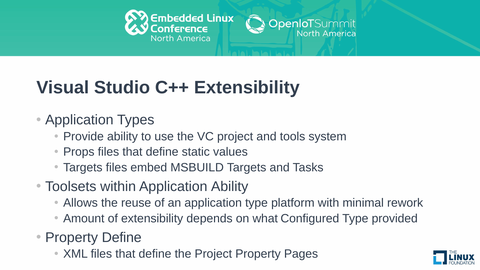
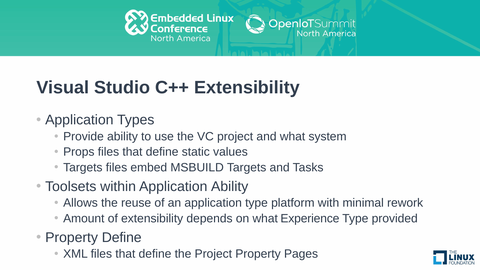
and tools: tools -> what
Configured: Configured -> Experience
